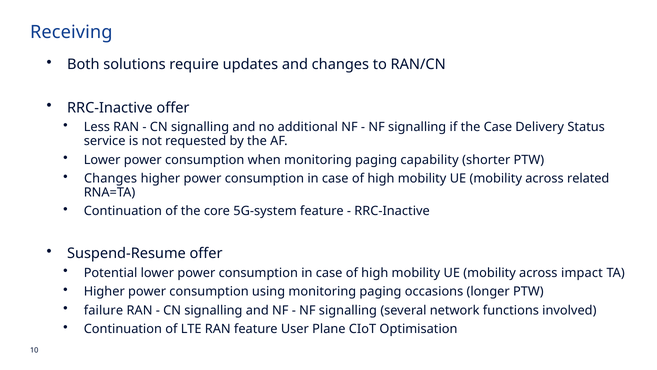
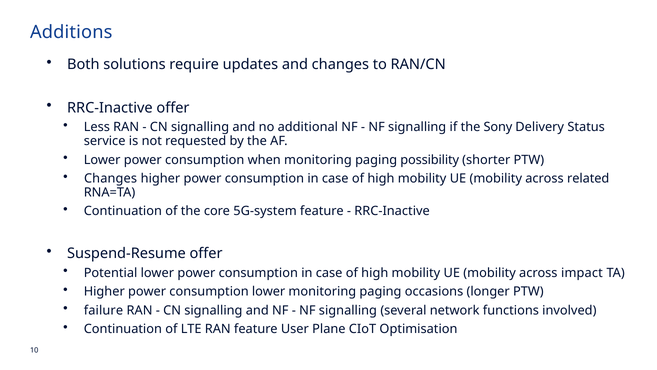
Receiving: Receiving -> Additions
the Case: Case -> Sony
capability: capability -> possibility
consumption using: using -> lower
